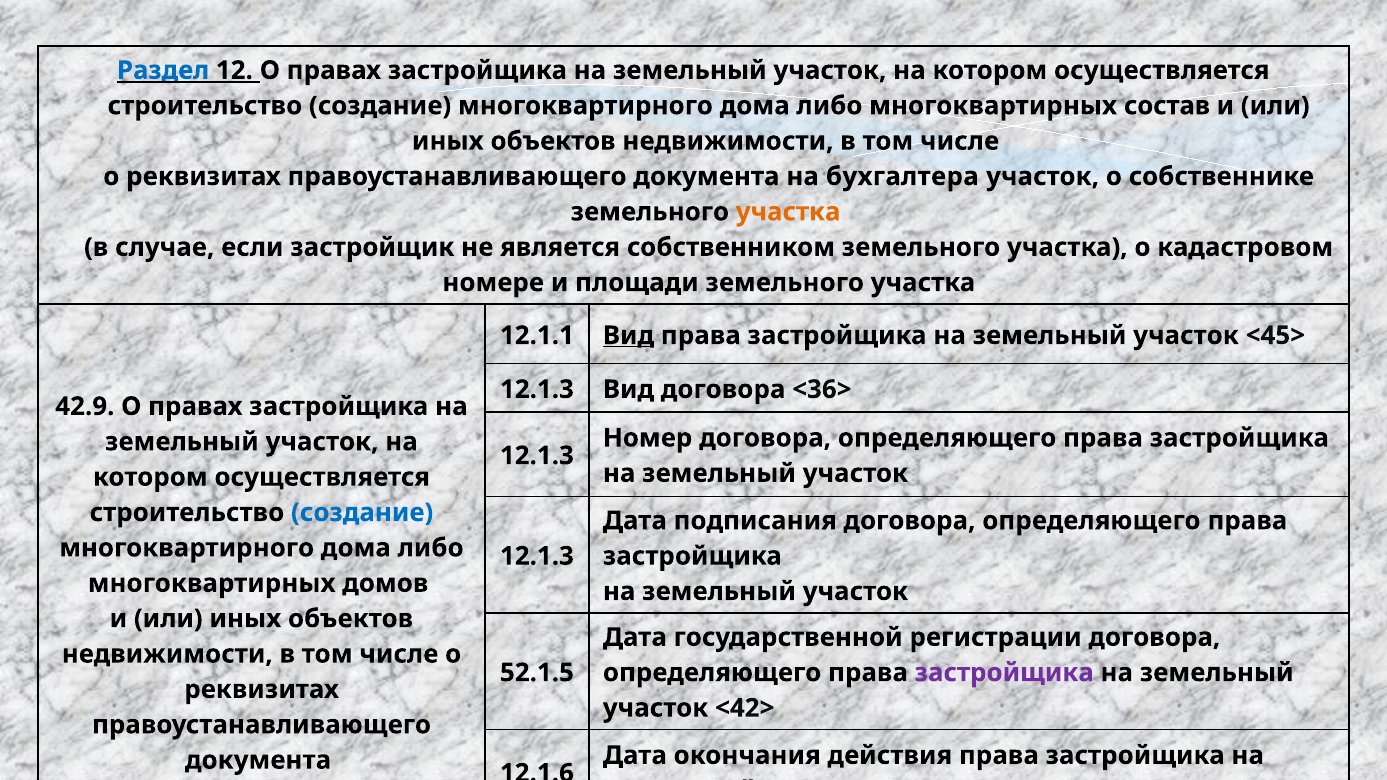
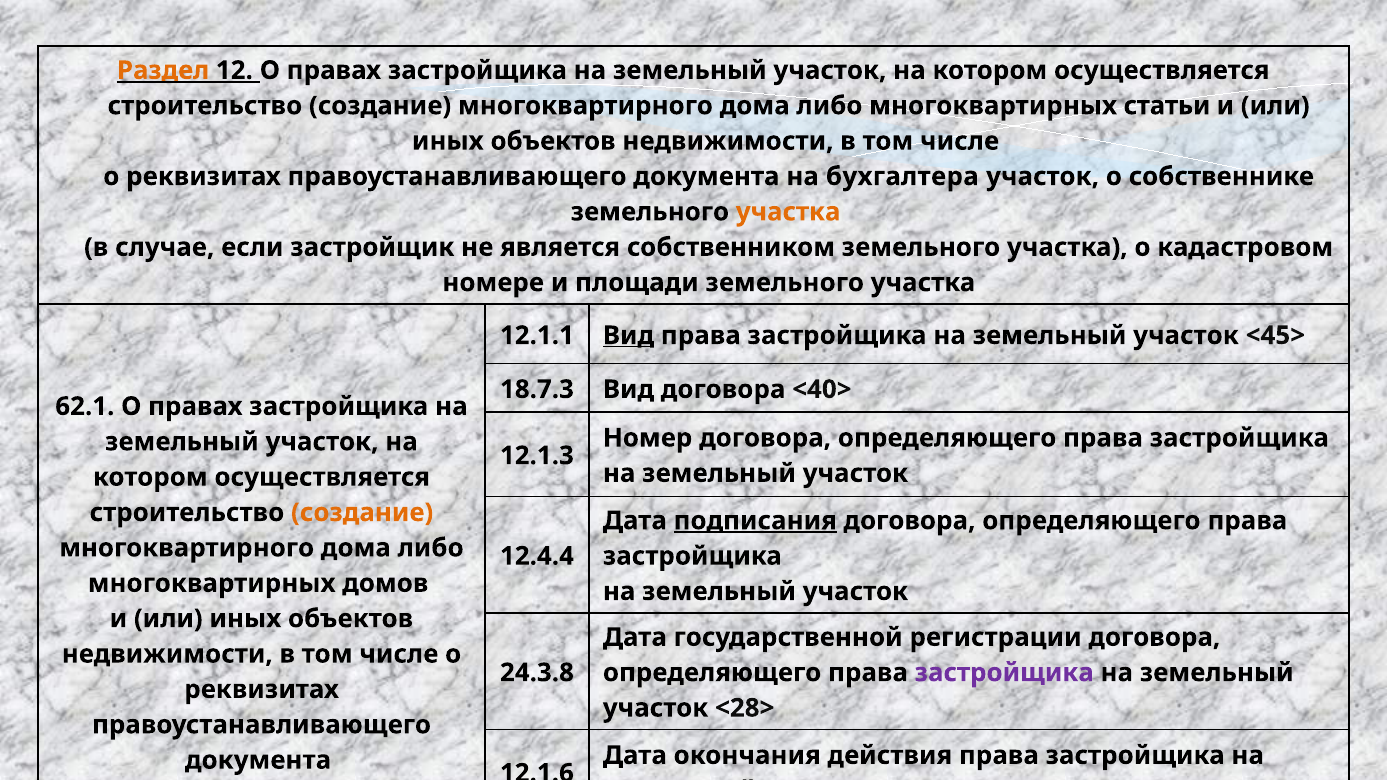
Раздел colour: blue -> orange
состав: состав -> статьи
12.1.3 at (537, 389): 12.1.3 -> 18.7.3
<36>: <36> -> <40>
42.9: 42.9 -> 62.1
создание at (362, 513) colour: blue -> orange
подписания underline: none -> present
12.1.3 at (537, 556): 12.1.3 -> 12.4.4
52.1.5: 52.1.5 -> 24.3.8
<42>: <42> -> <28>
